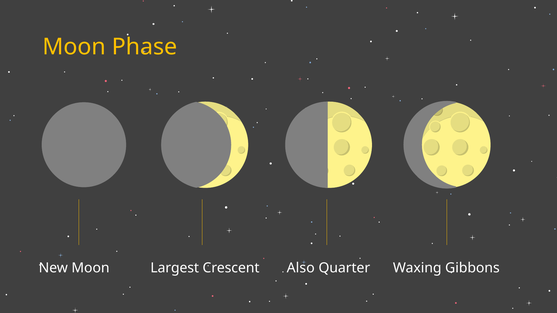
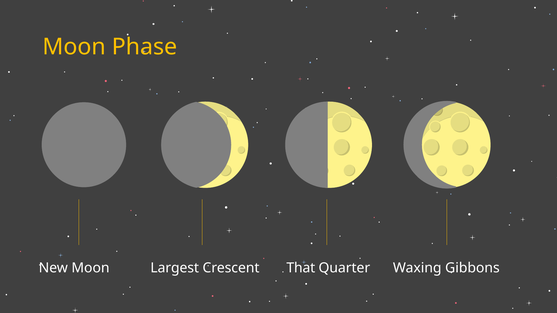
Also: Also -> That
